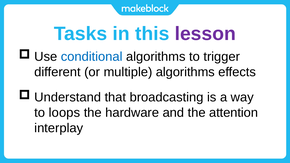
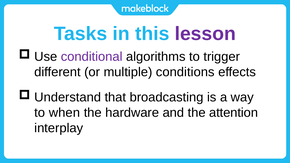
conditional colour: blue -> purple
multiple algorithms: algorithms -> conditions
loops: loops -> when
